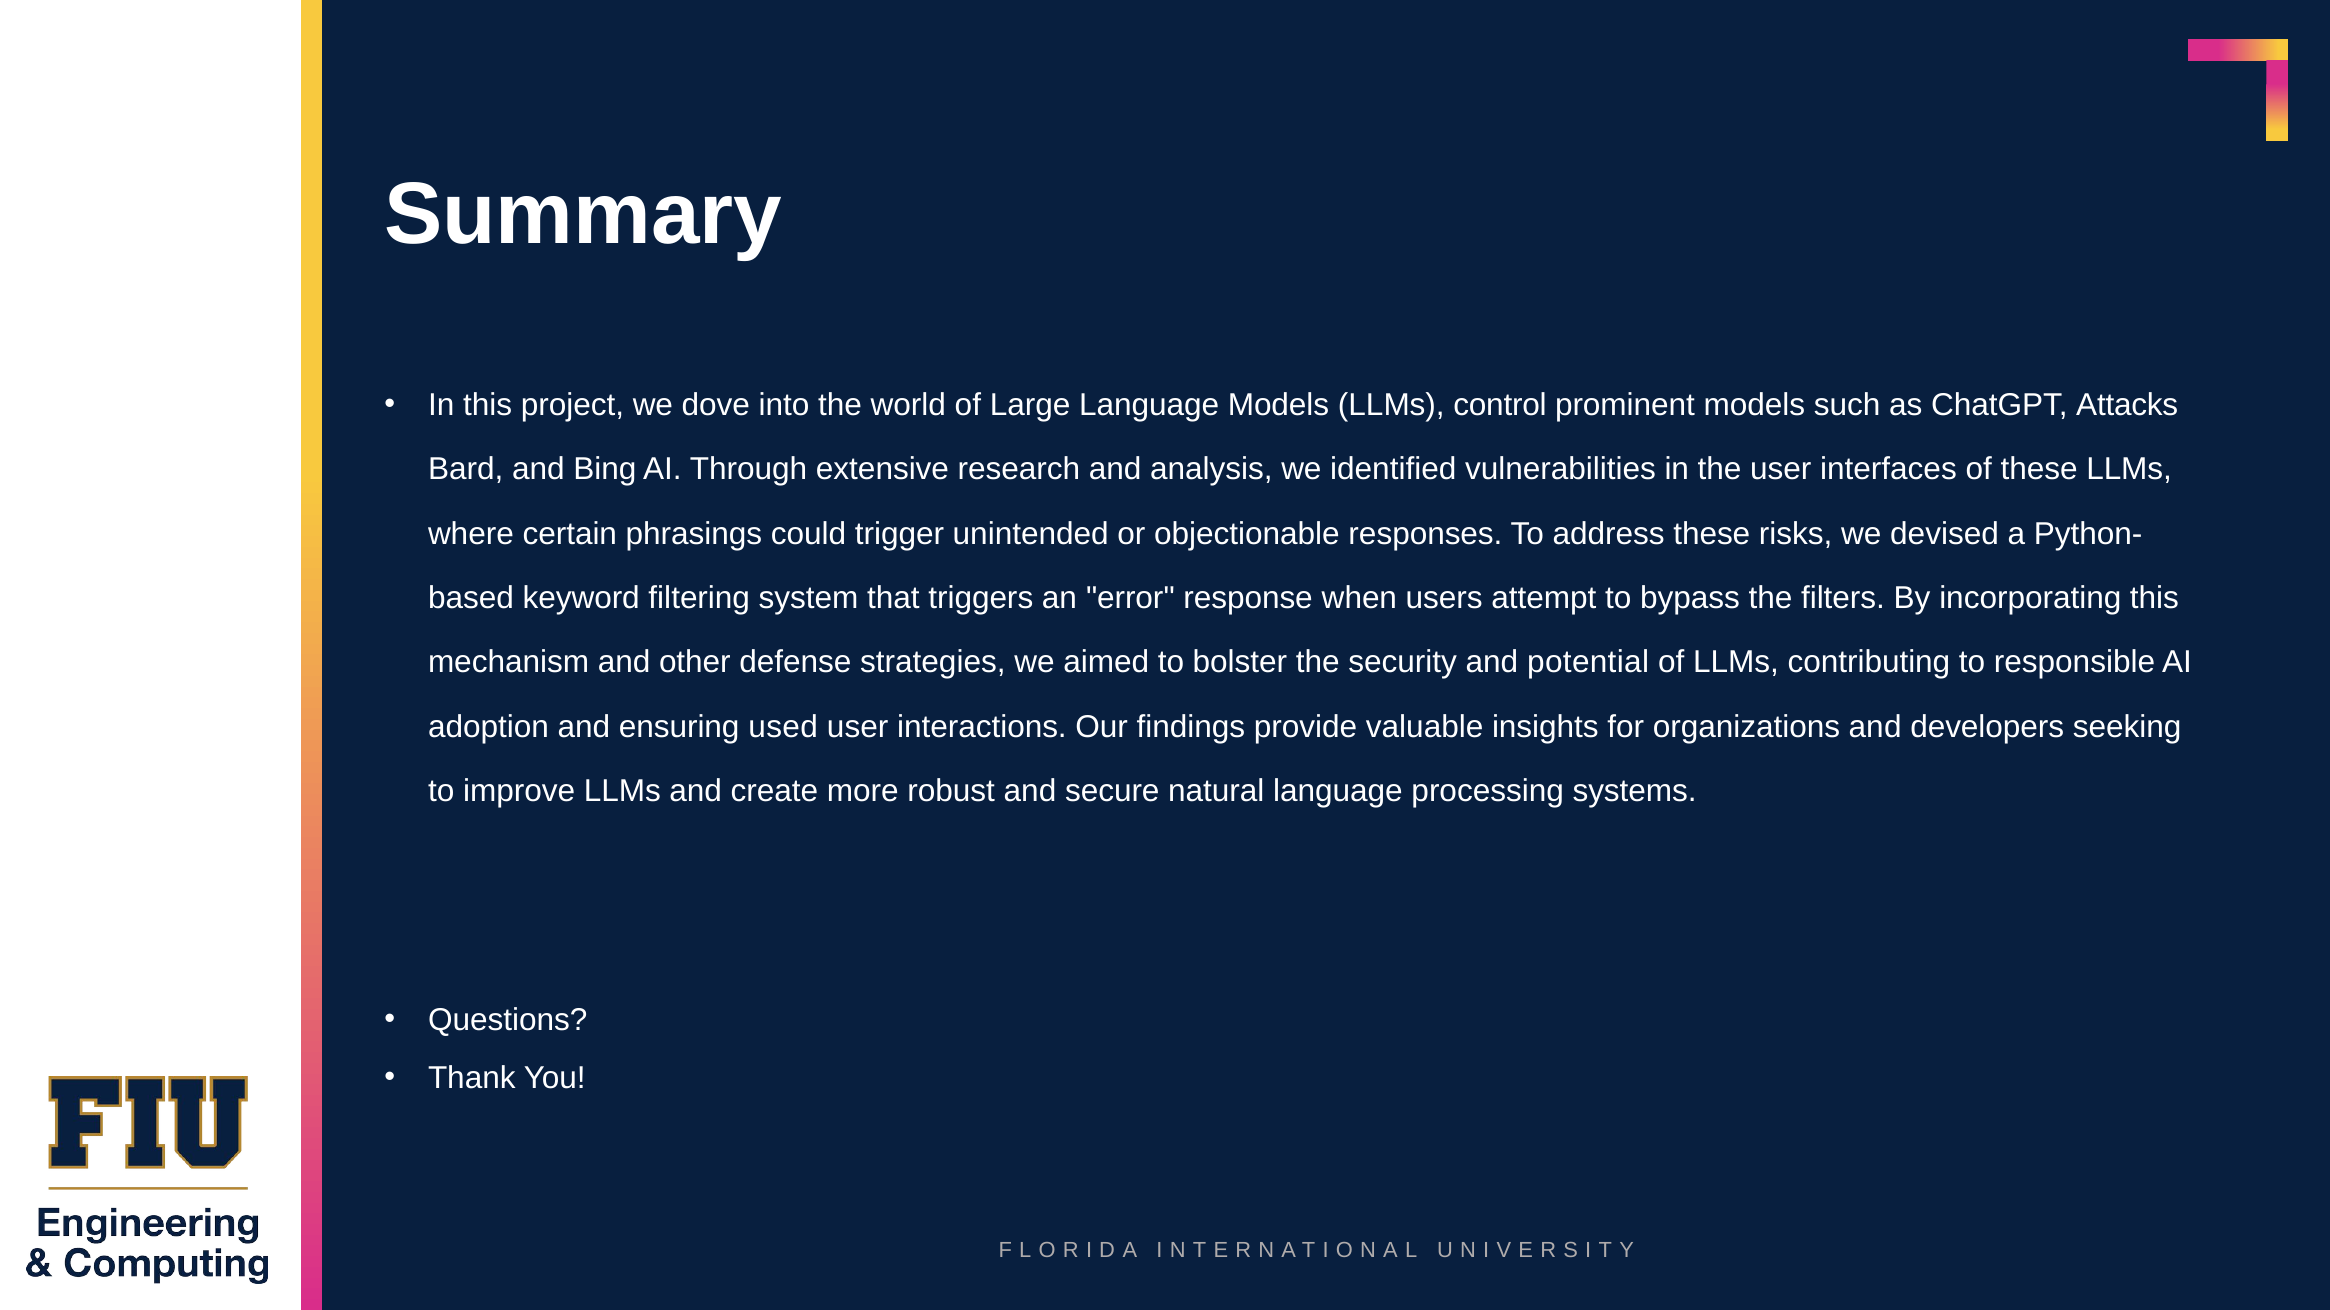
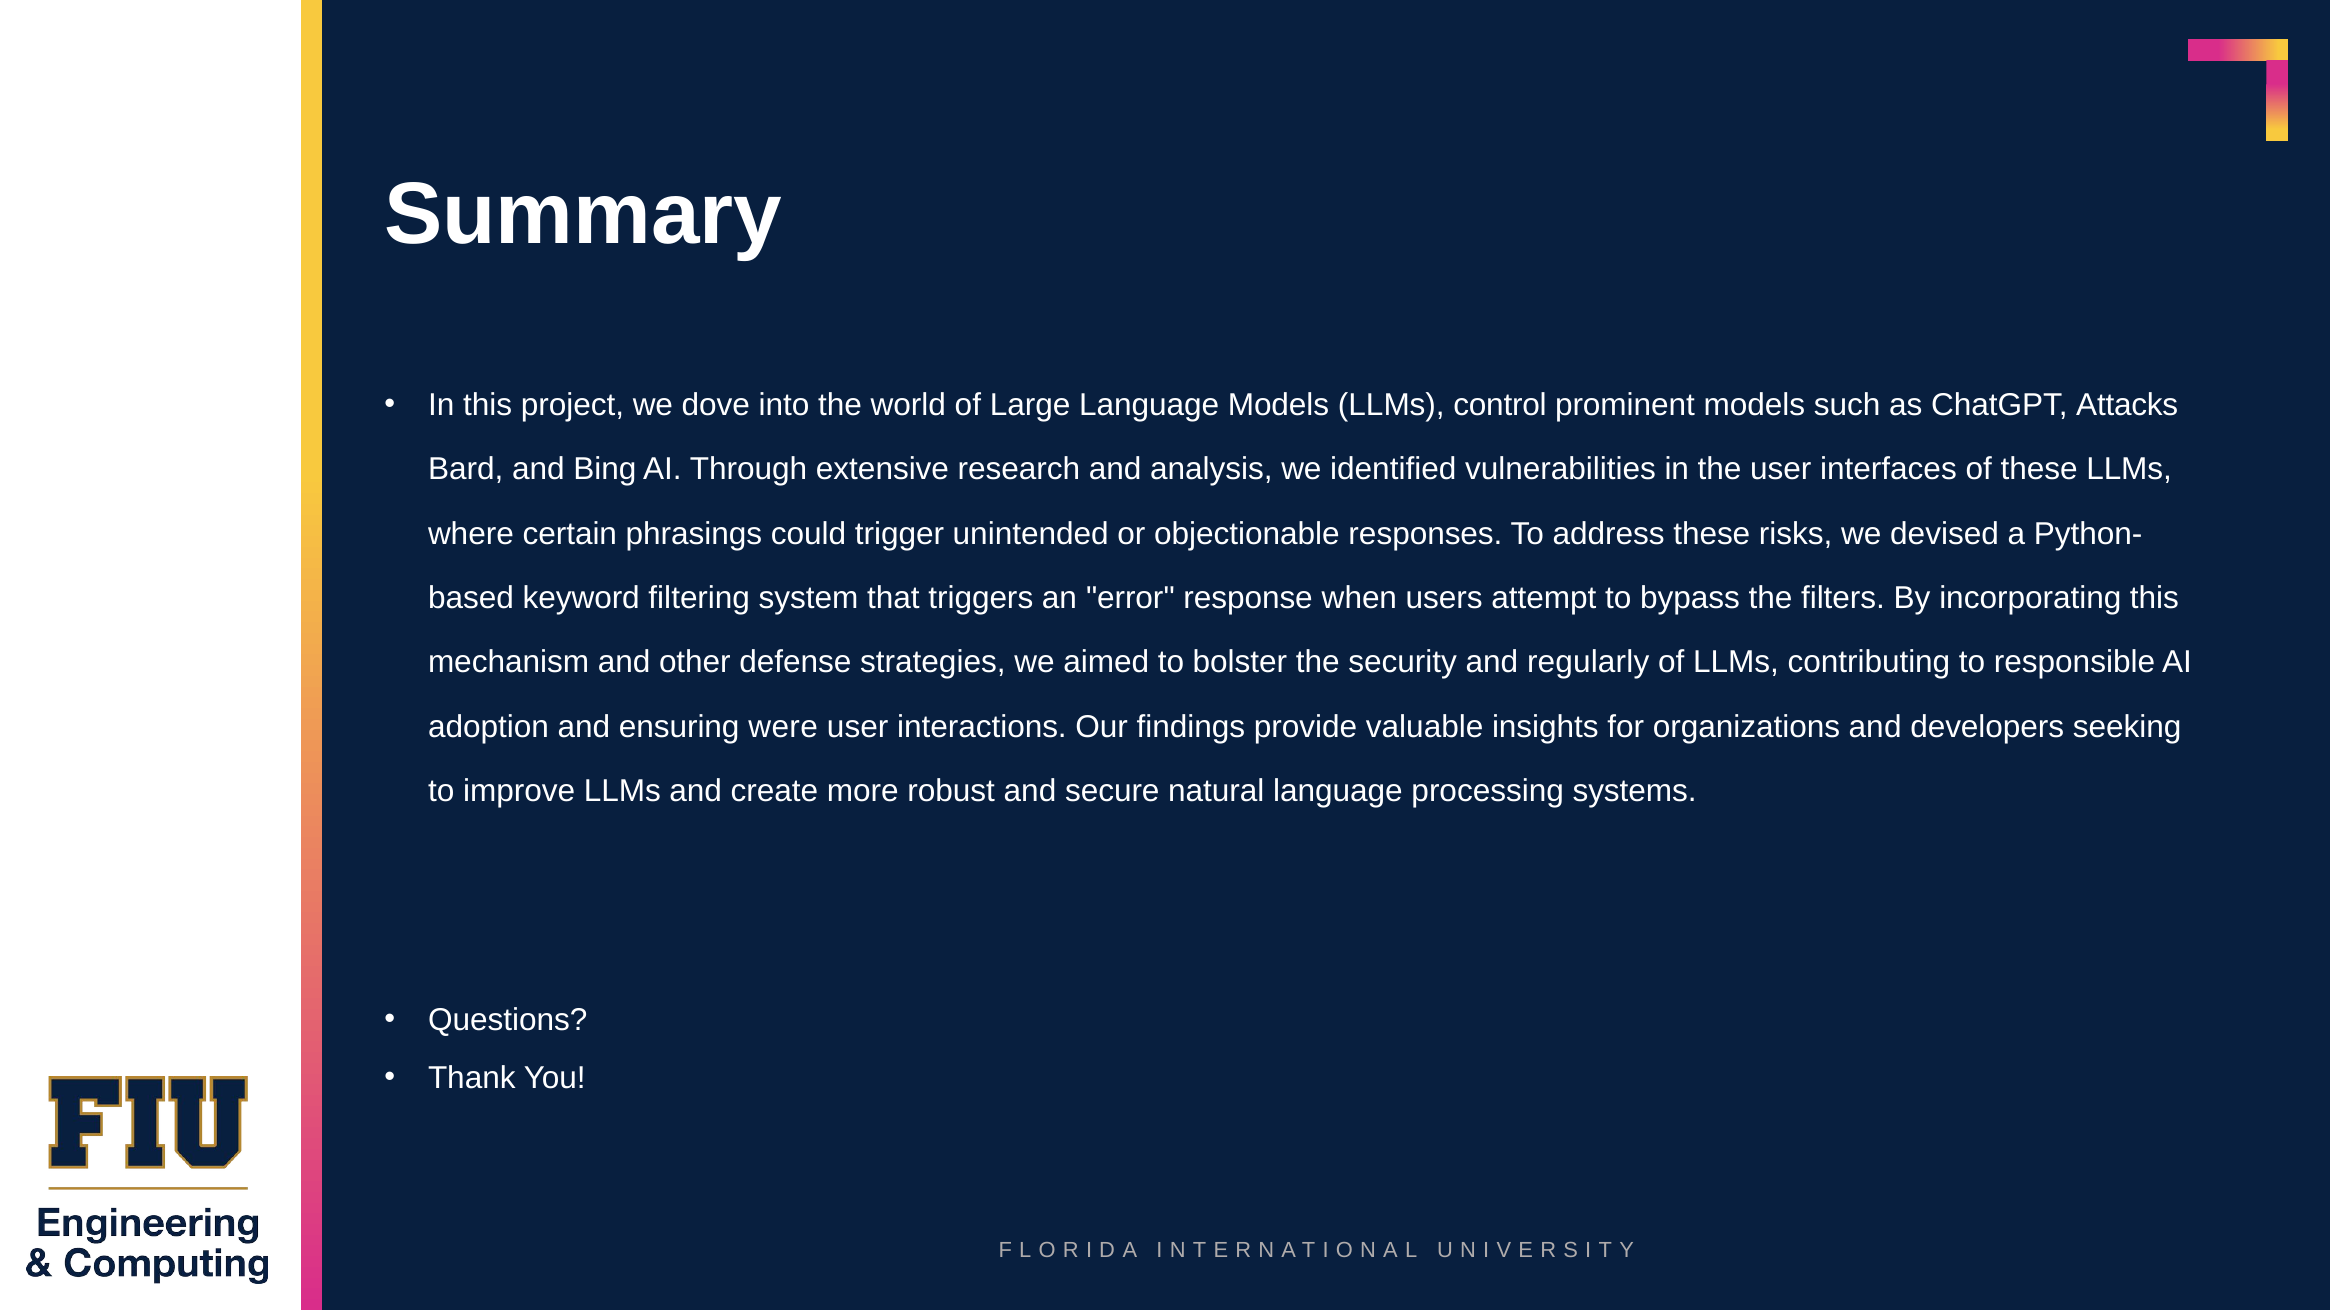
potential: potential -> regularly
used: used -> were
